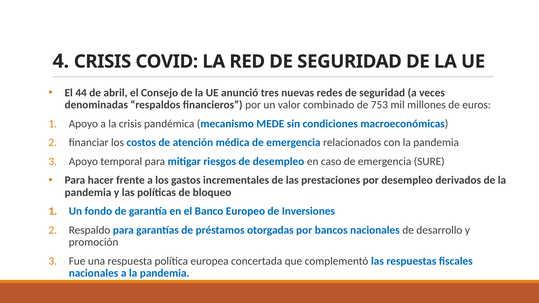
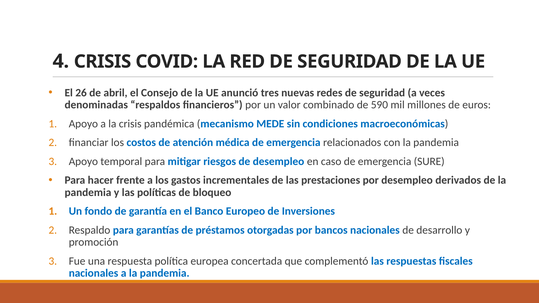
44: 44 -> 26
753: 753 -> 590
